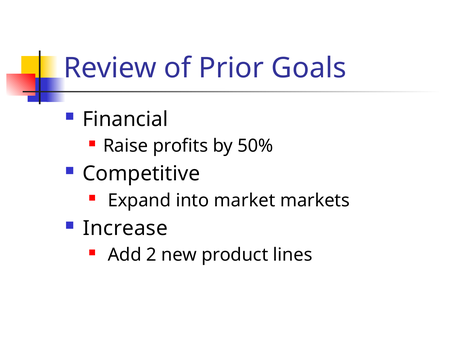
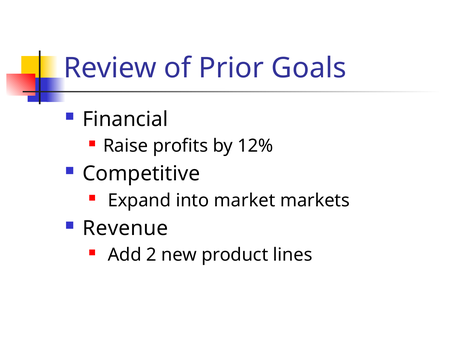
50%: 50% -> 12%
Increase: Increase -> Revenue
